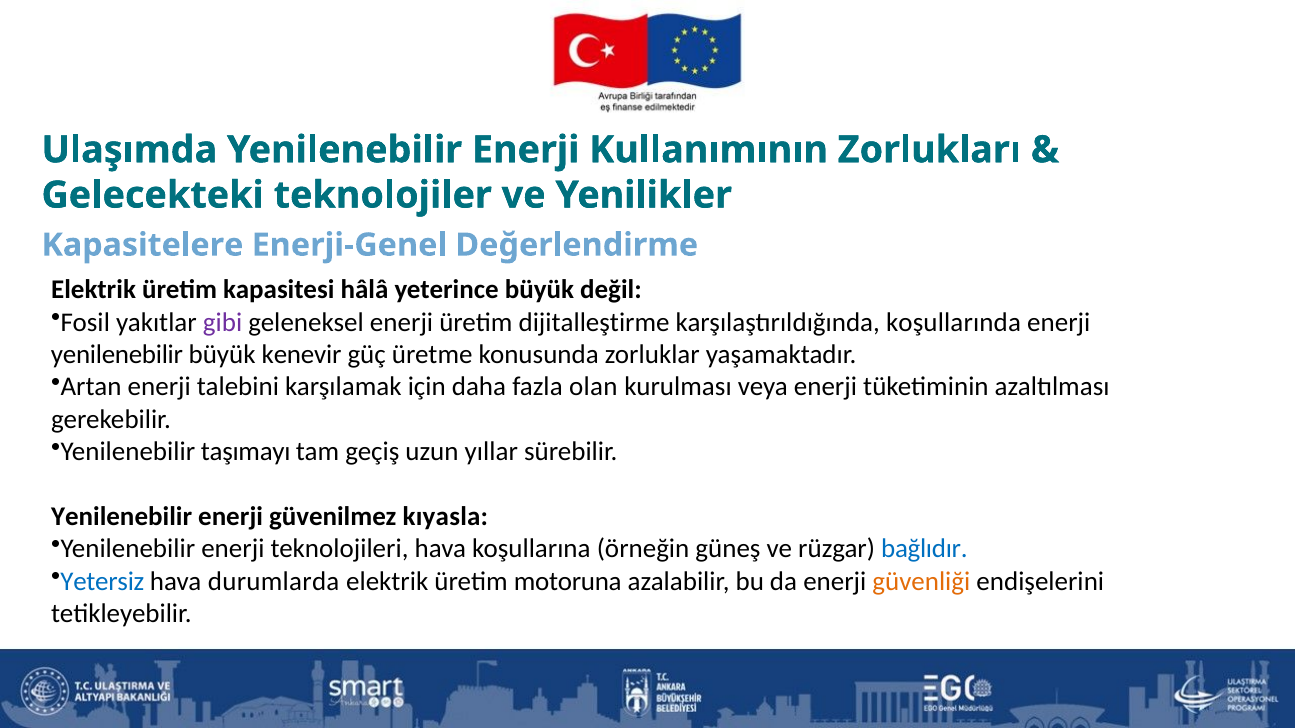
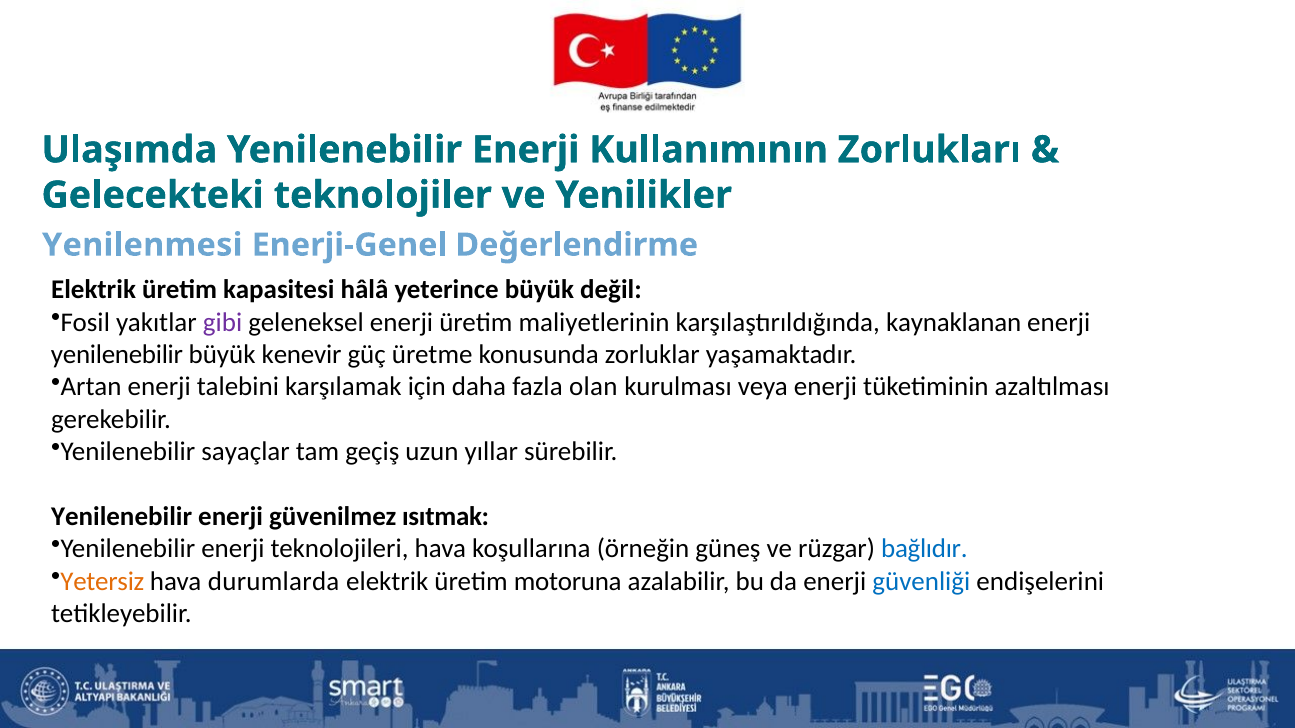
Kapasitelere: Kapasitelere -> Yenilenmesi
dijitalleştirme: dijitalleştirme -> maliyetlerinin
koşullarında: koşullarında -> kaynaklanan
taşımayı: taşımayı -> sayaçlar
kıyasla: kıyasla -> ısıtmak
Yetersiz colour: blue -> orange
güvenliği colour: orange -> blue
